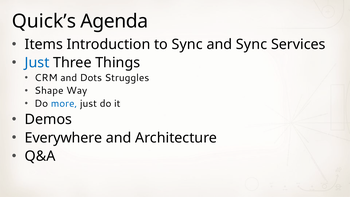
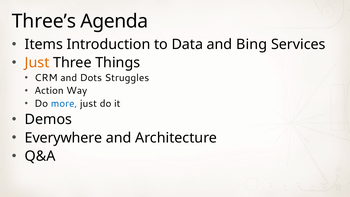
Quick’s: Quick’s -> Three’s
to Sync: Sync -> Data
and Sync: Sync -> Bing
Just at (37, 63) colour: blue -> orange
Shape: Shape -> Action
